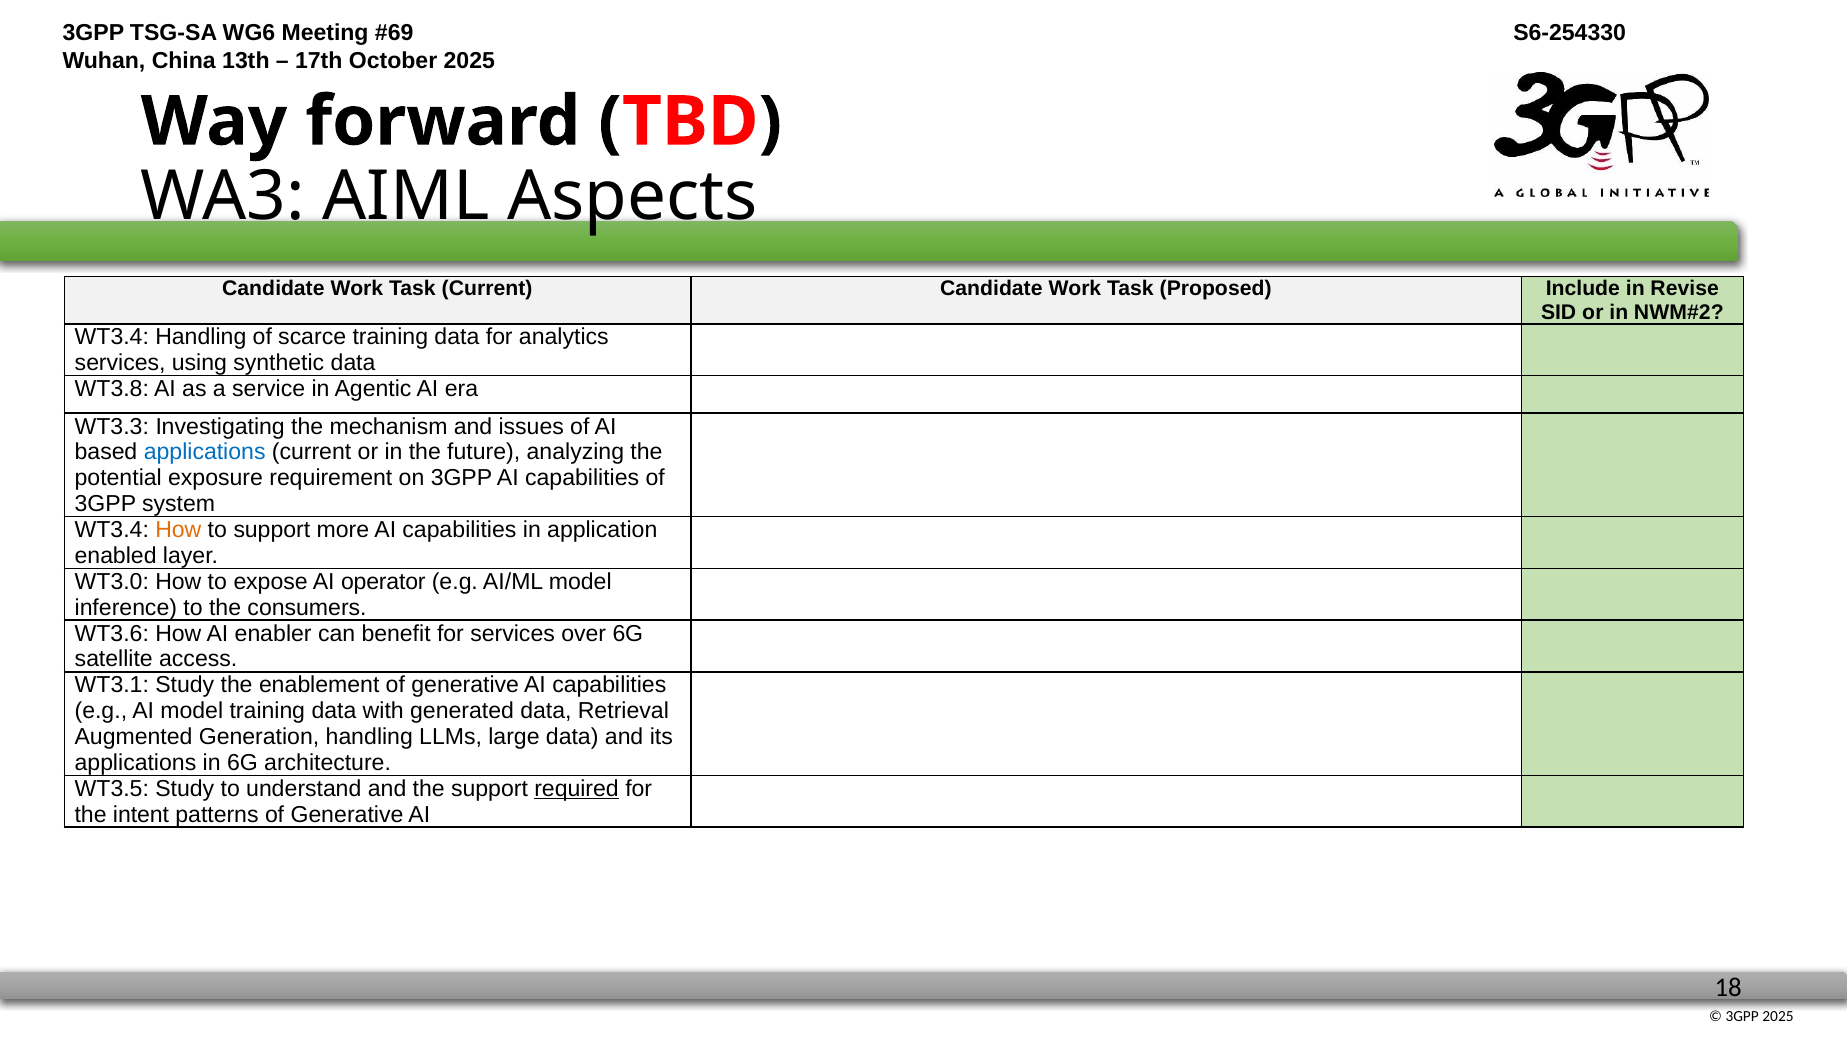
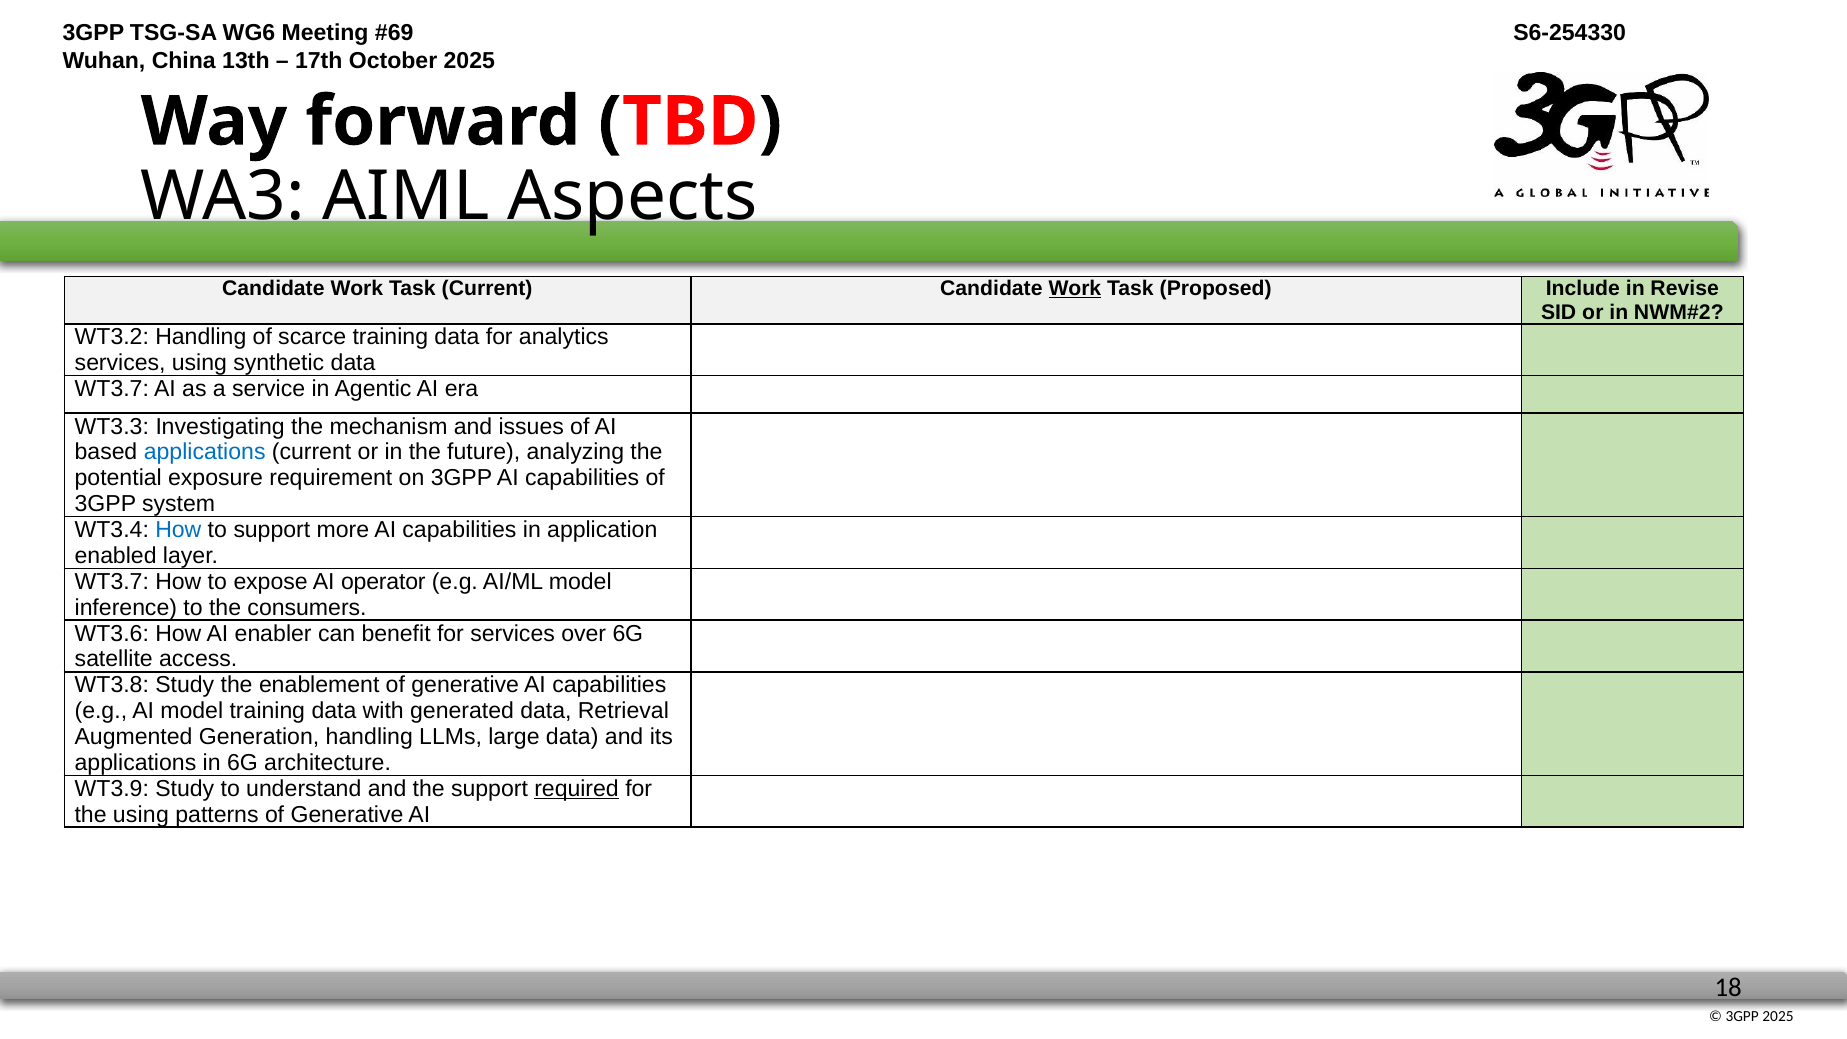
Work at (1075, 289) underline: none -> present
WT3.4 at (112, 337): WT3.4 -> WT3.2
WT3.8 at (112, 389): WT3.8 -> WT3.7
How at (178, 530) colour: orange -> blue
WT3.0 at (112, 582): WT3.0 -> WT3.7
WT3.1: WT3.1 -> WT3.8
WT3.5: WT3.5 -> WT3.9
the intent: intent -> using
